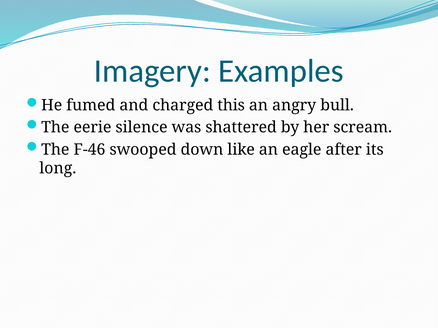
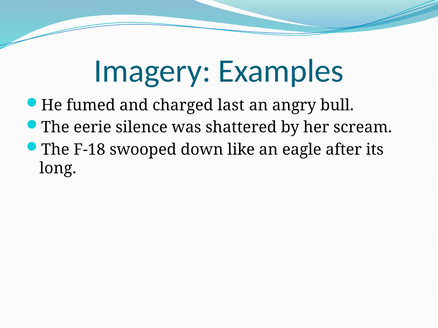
this: this -> last
F-46: F-46 -> F-18
